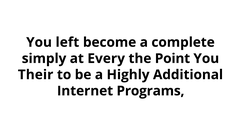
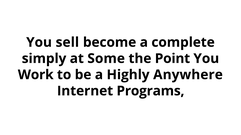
left: left -> sell
Every: Every -> Some
Their: Their -> Work
Additional: Additional -> Anywhere
